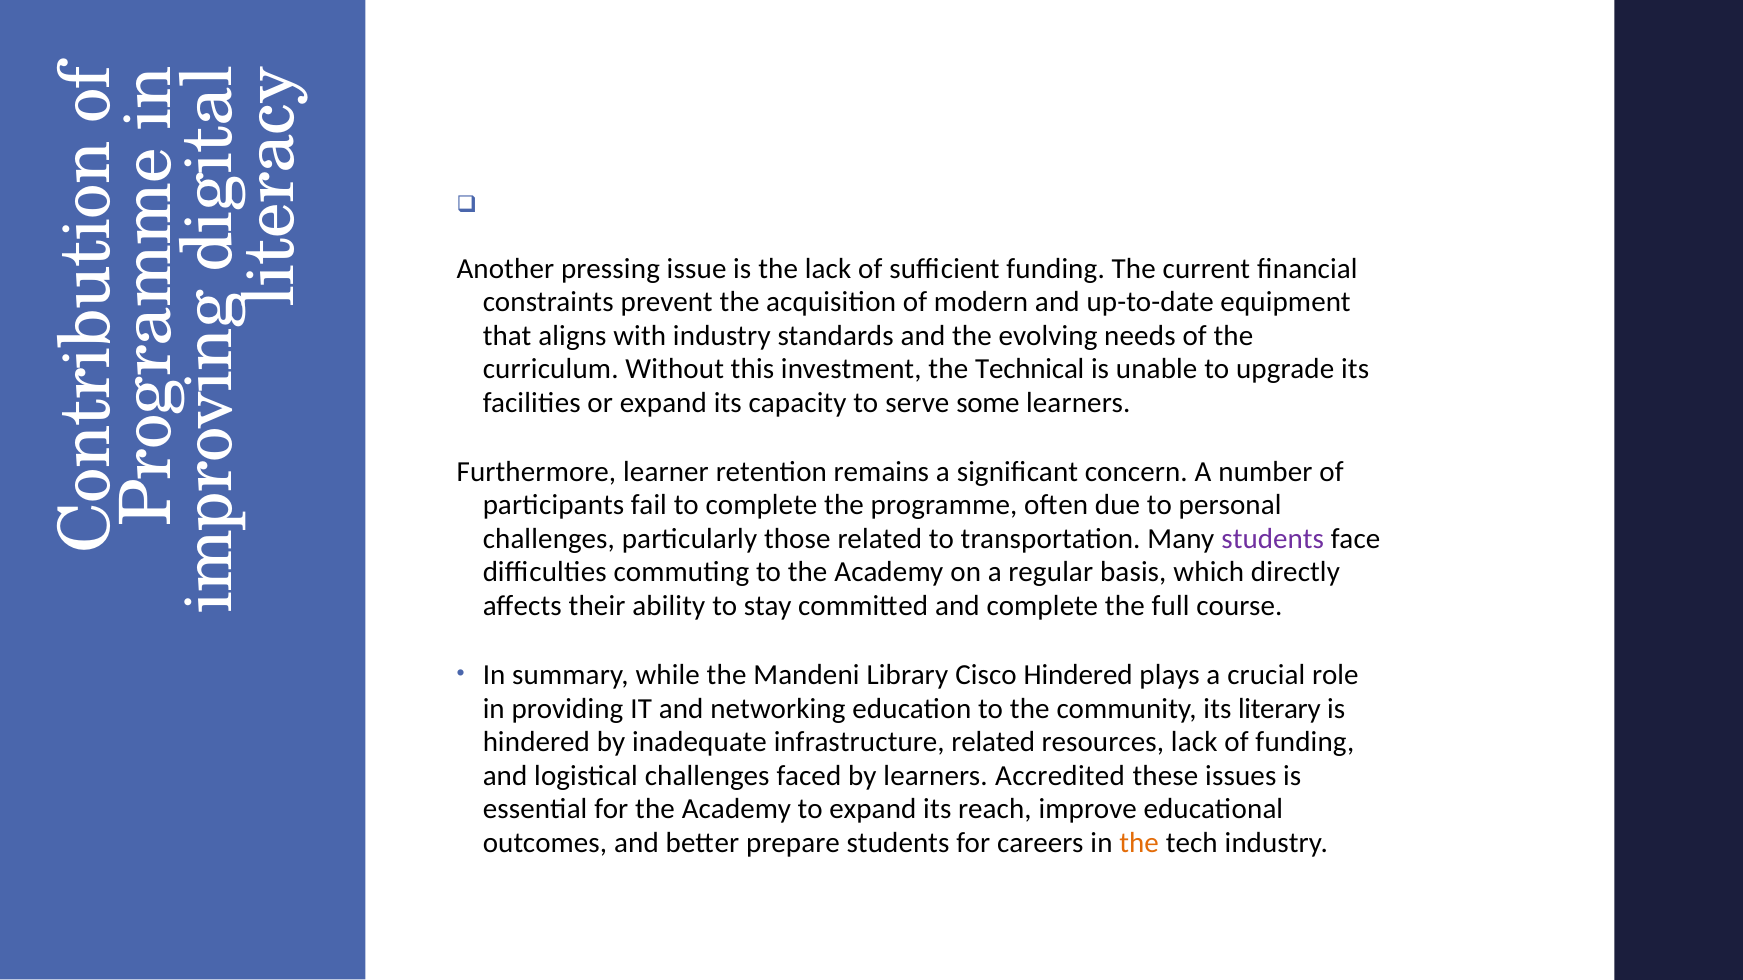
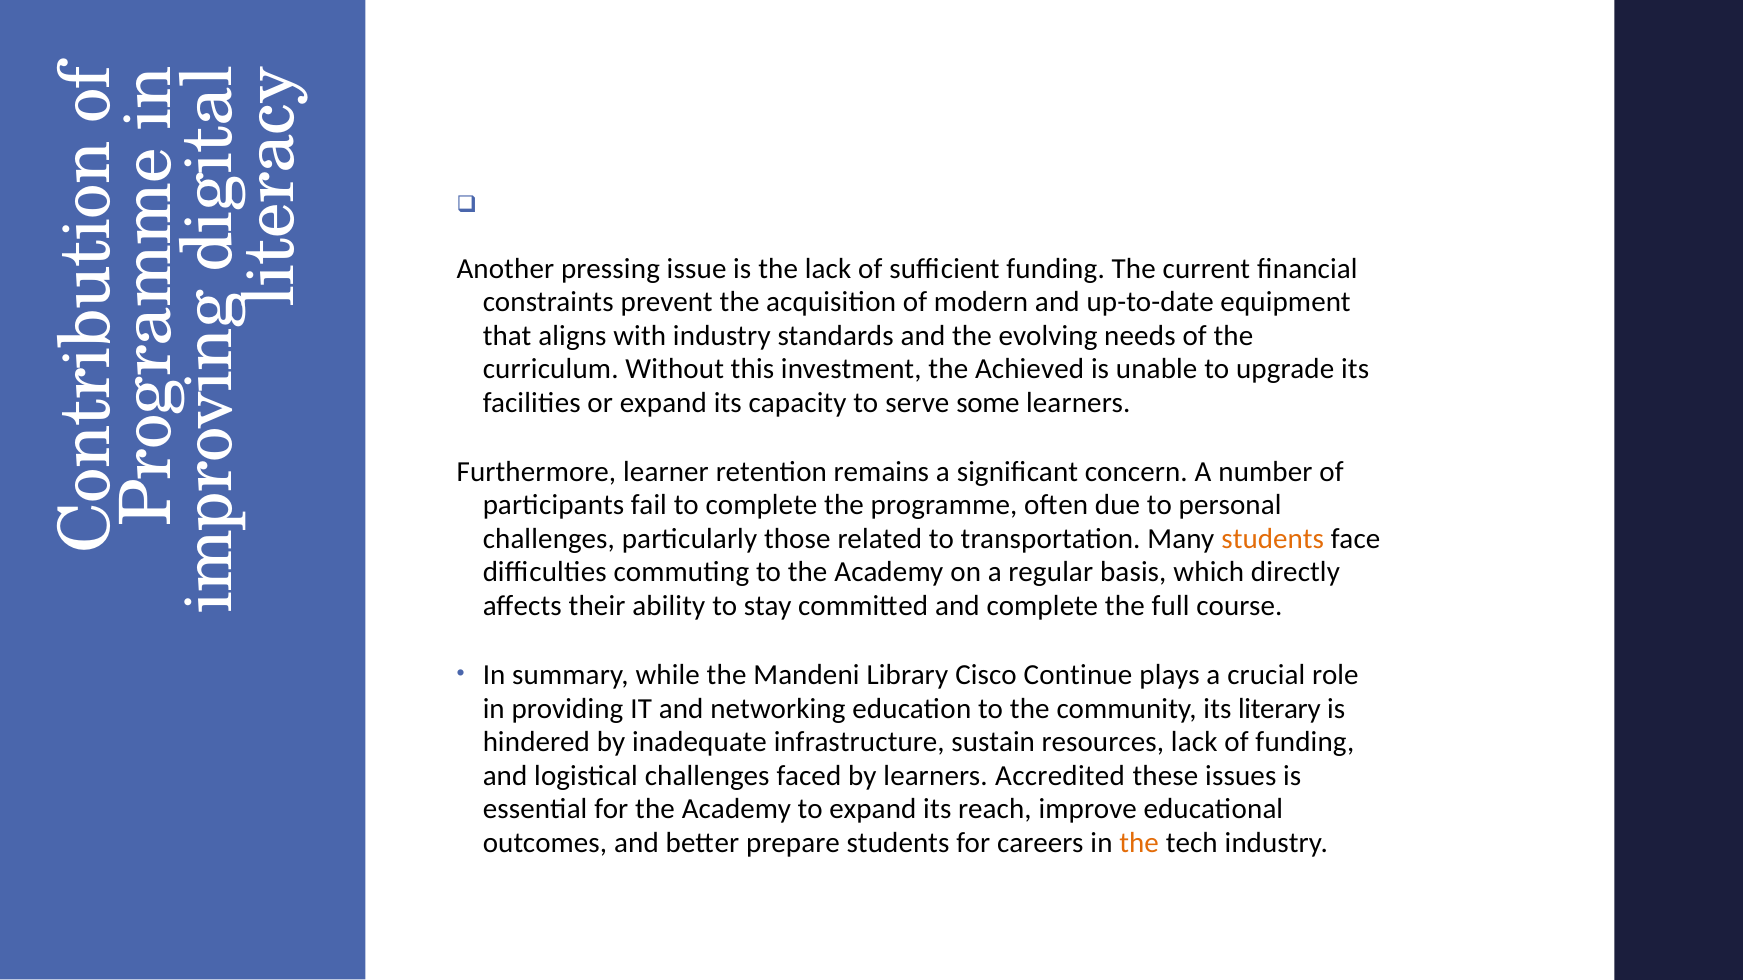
Technical: Technical -> Achieved
students at (1273, 539) colour: purple -> orange
Cisco Hindered: Hindered -> Continue
infrastructure related: related -> sustain
